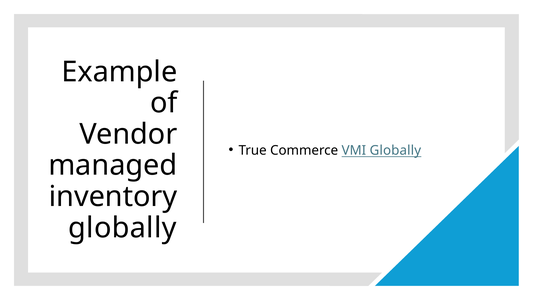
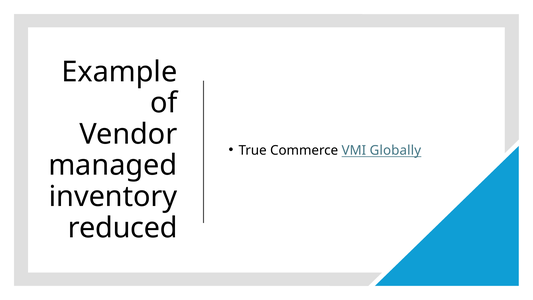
globally at (122, 228): globally -> reduced
